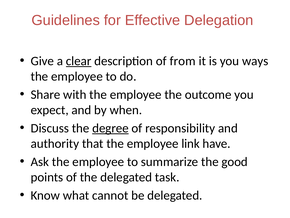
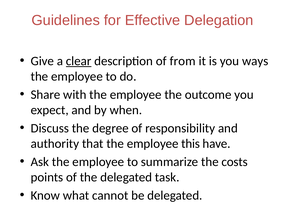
degree underline: present -> none
link: link -> this
good: good -> costs
